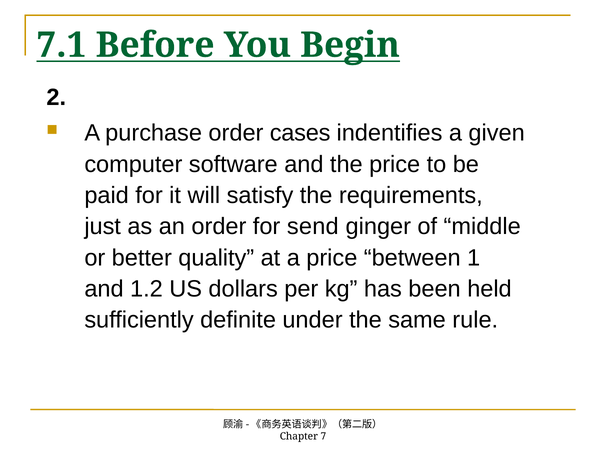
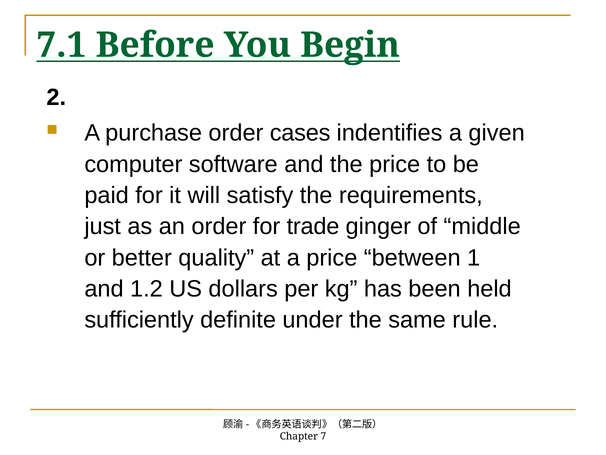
send: send -> trade
